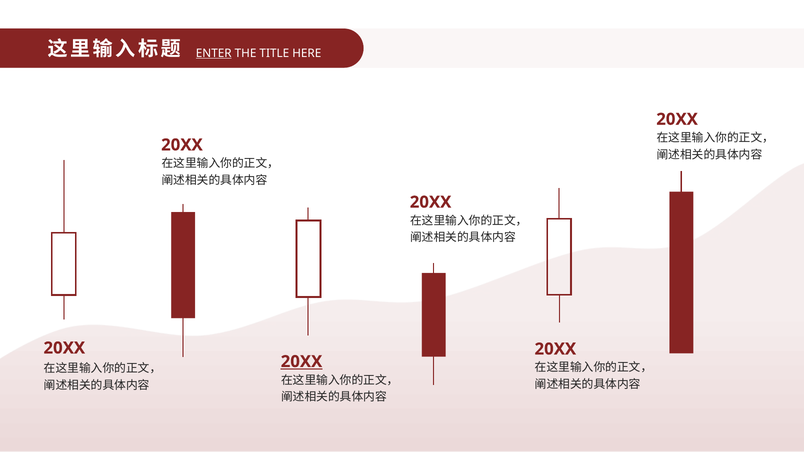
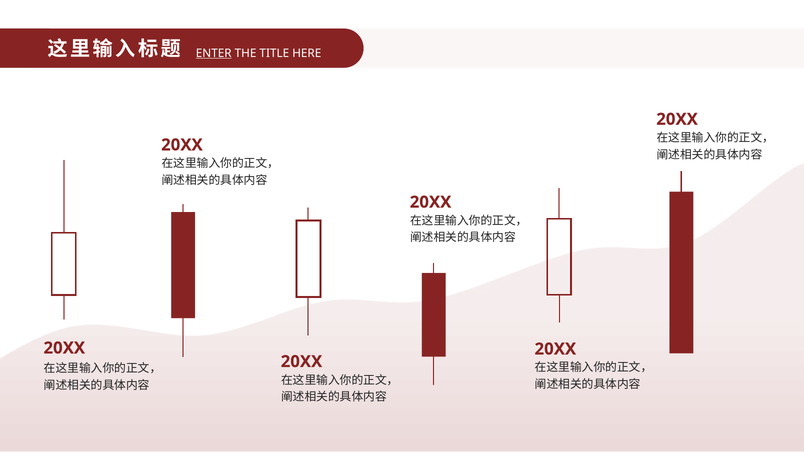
20XX at (302, 362) underline: present -> none
